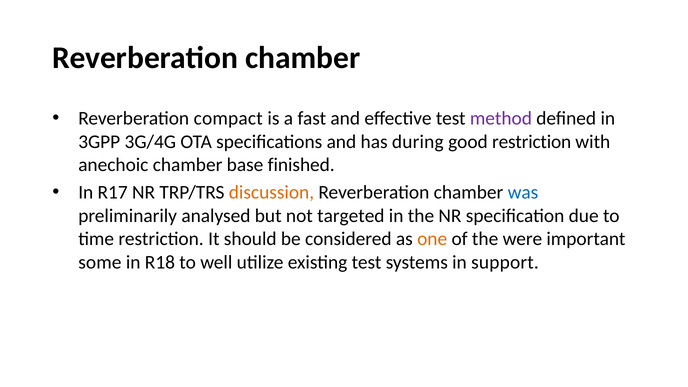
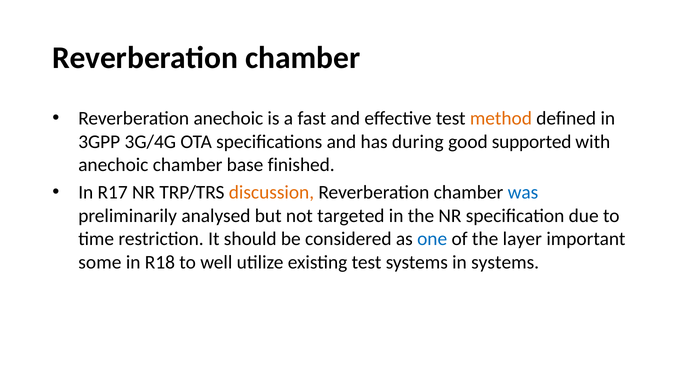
Reverberation compact: compact -> anechoic
method colour: purple -> orange
good restriction: restriction -> supported
one colour: orange -> blue
were: were -> layer
in support: support -> systems
